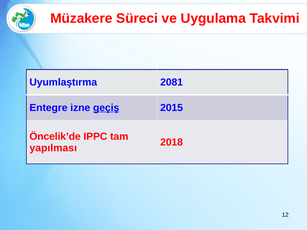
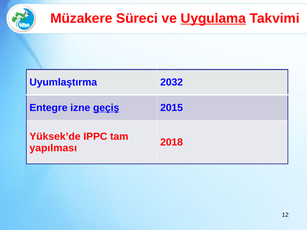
Uygulama underline: none -> present
2081: 2081 -> 2032
Öncelik’de: Öncelik’de -> Yüksek’de
